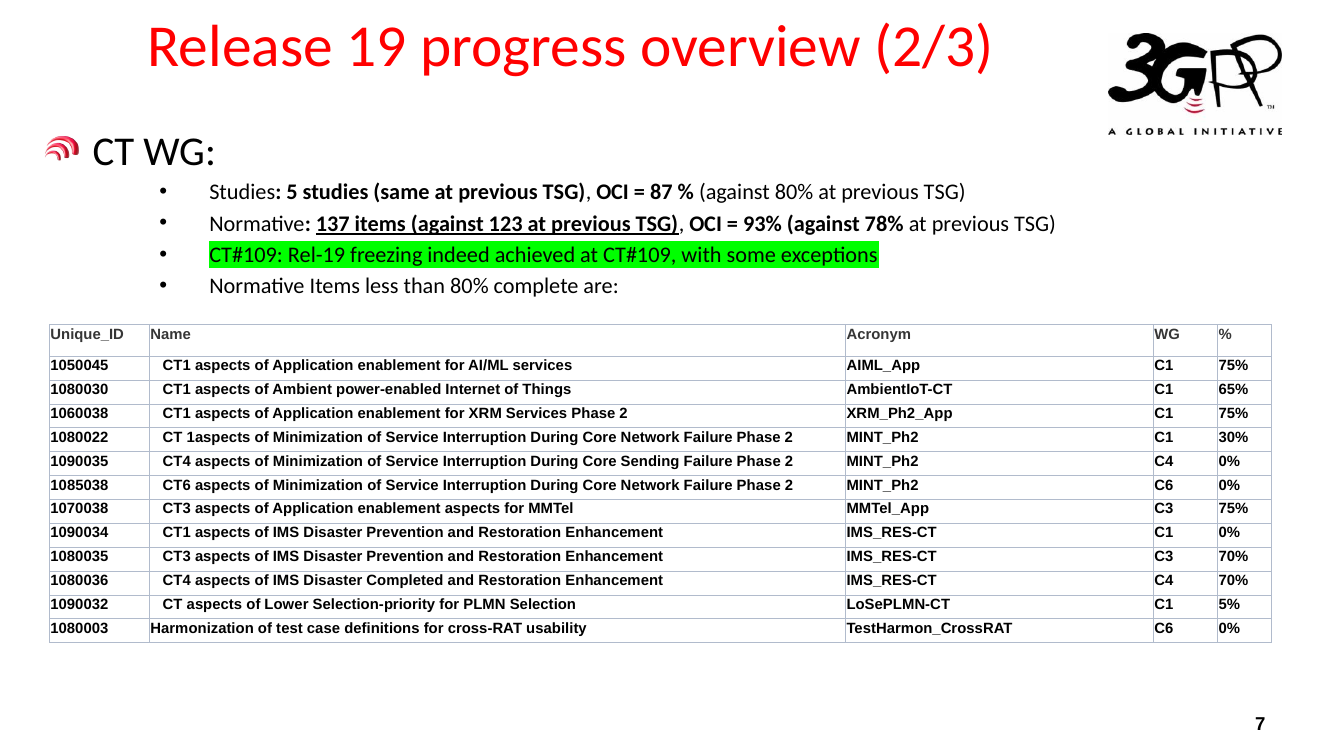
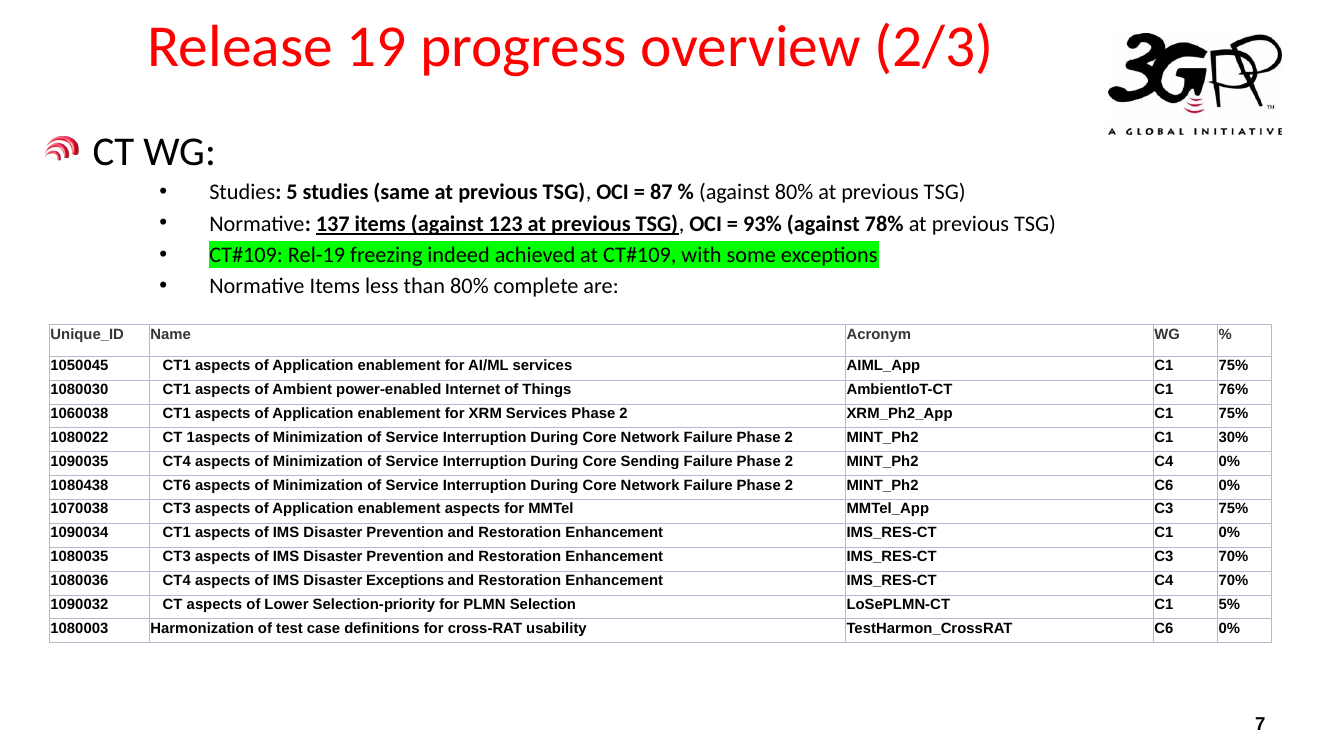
65%: 65% -> 76%
1085038: 1085038 -> 1080438
Disaster Completed: Completed -> Exceptions
